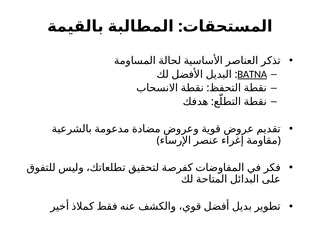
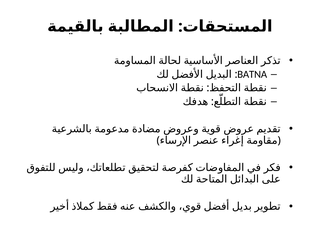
BATNA underline: present -> none
